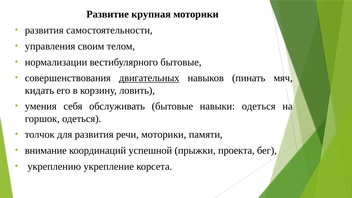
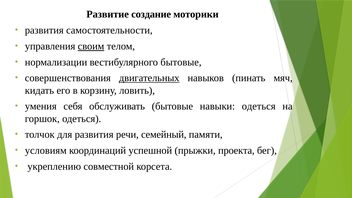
крупная: крупная -> создание
своим underline: none -> present
речи моторики: моторики -> семейный
внимание: внимание -> условиям
укрепление: укрепление -> совместной
